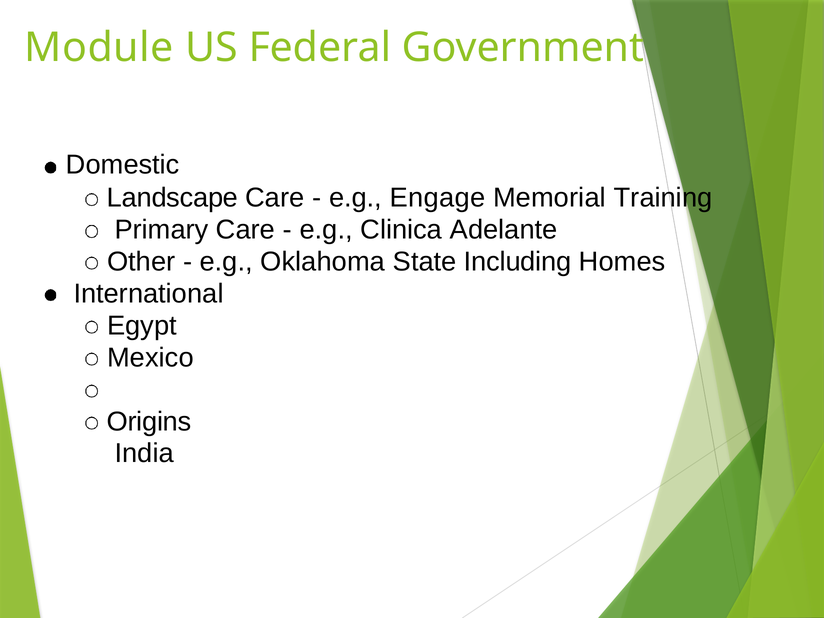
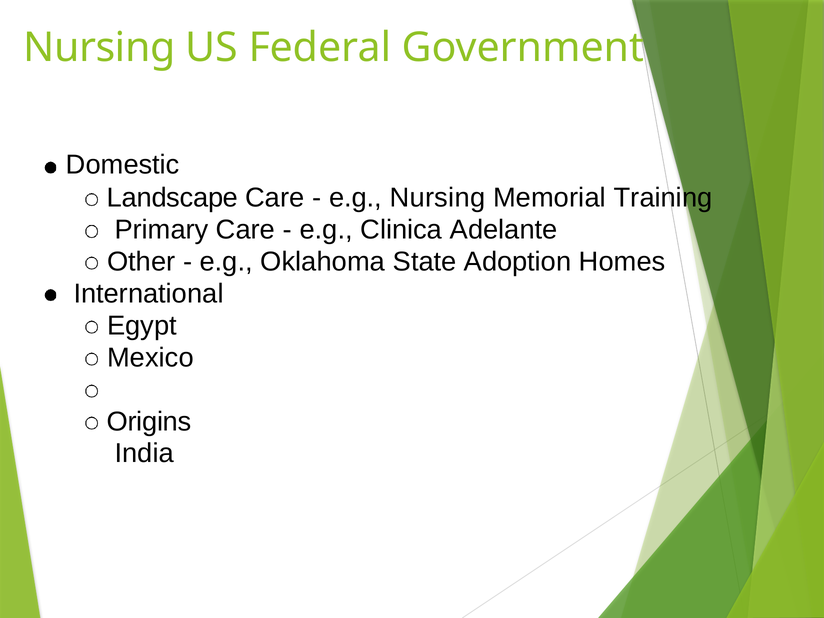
Module at (99, 48): Module -> Nursing
e.g Engage: Engage -> Nursing
Including: Including -> Adoption
